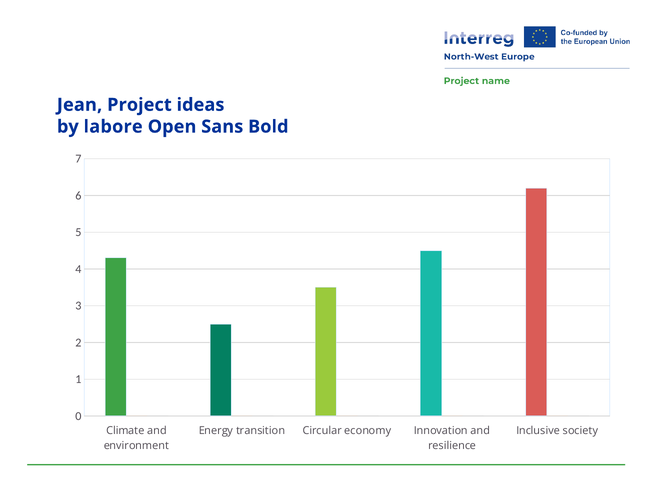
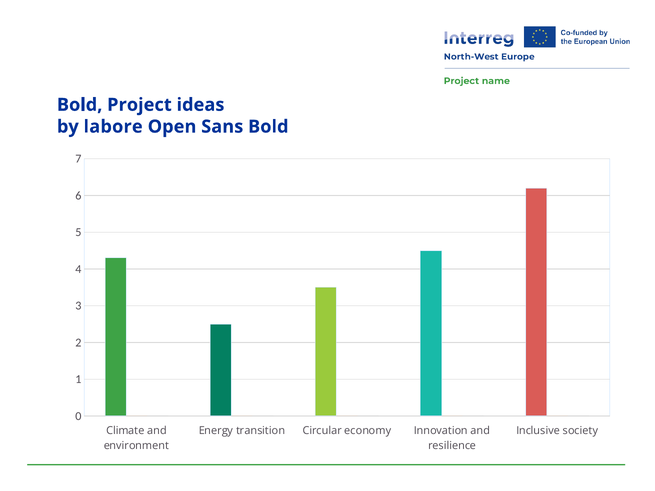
Jean at (80, 105): Jean -> Bold
